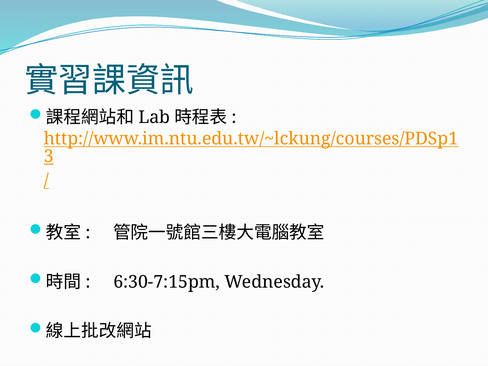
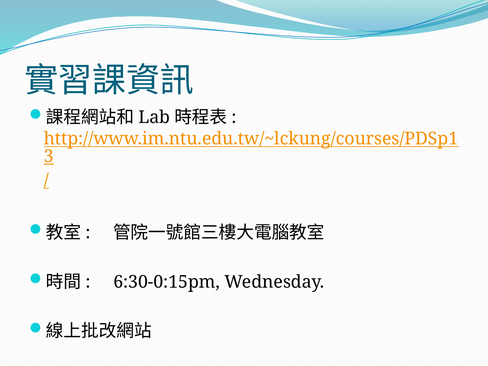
6:30-7:15pm: 6:30-7:15pm -> 6:30-0:15pm
